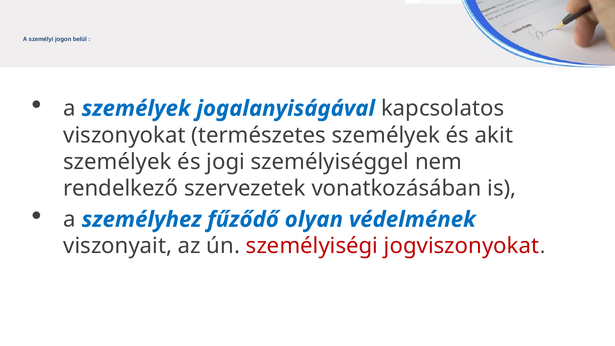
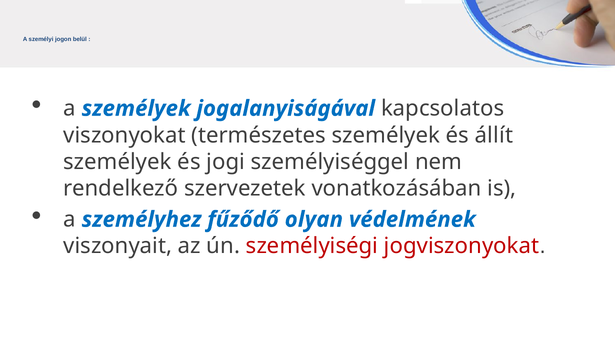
akit: akit -> állít
